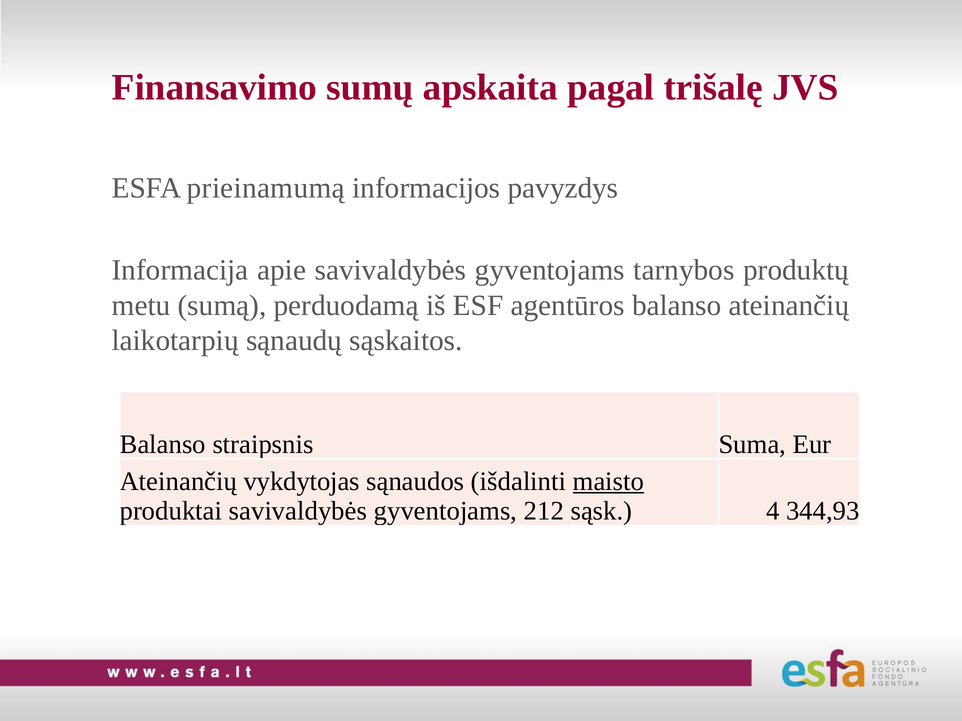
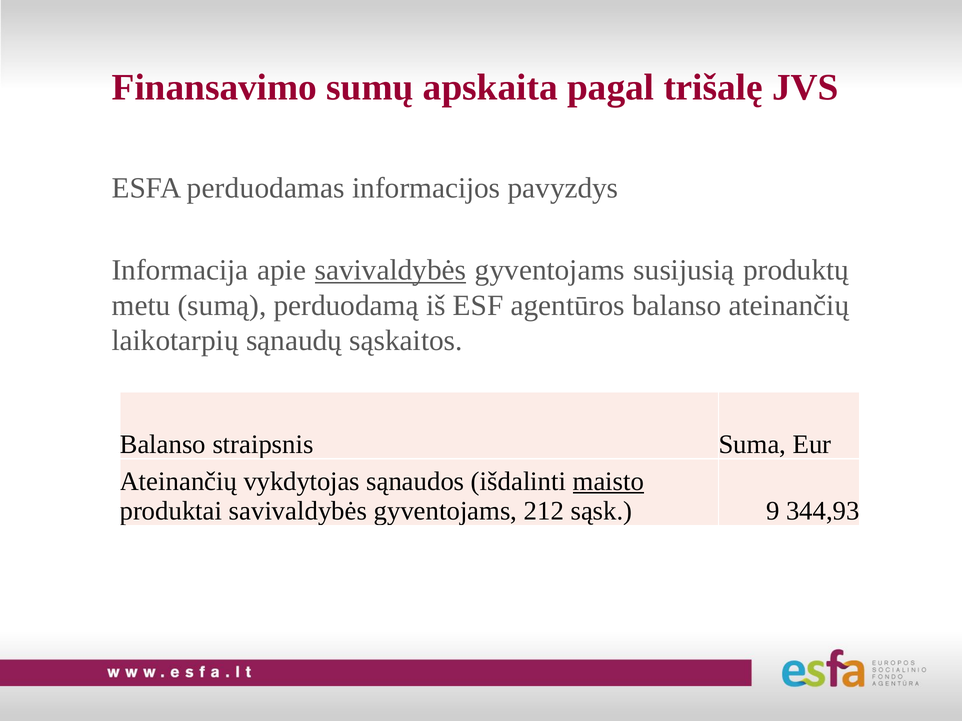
prieinamumą: prieinamumą -> perduodamas
savivaldybės at (390, 270) underline: none -> present
tarnybos: tarnybos -> susijusią
4: 4 -> 9
